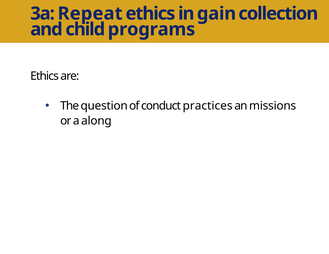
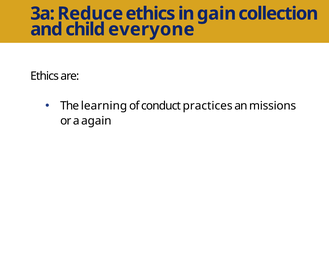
Repeat: Repeat -> Reduce
programs: programs -> everyone
question: question -> learning
along: along -> again
